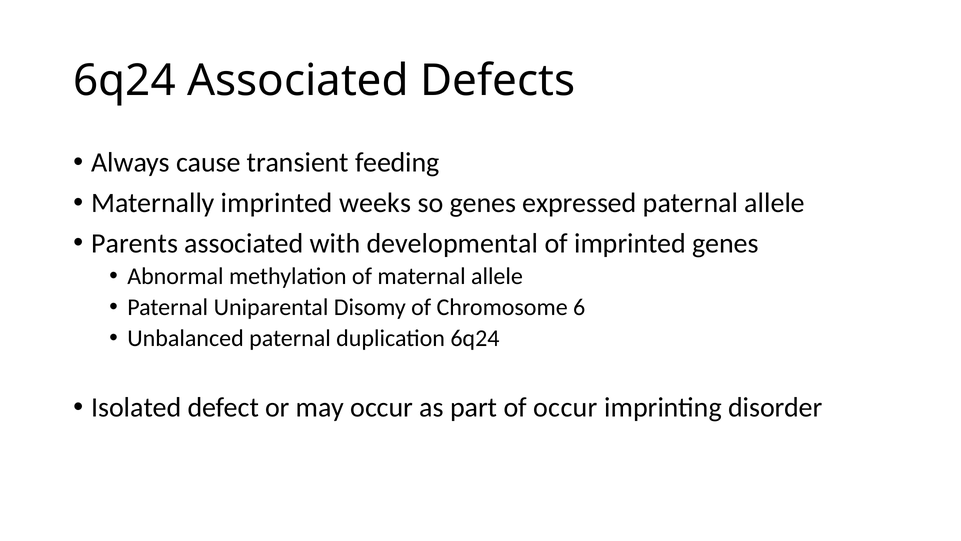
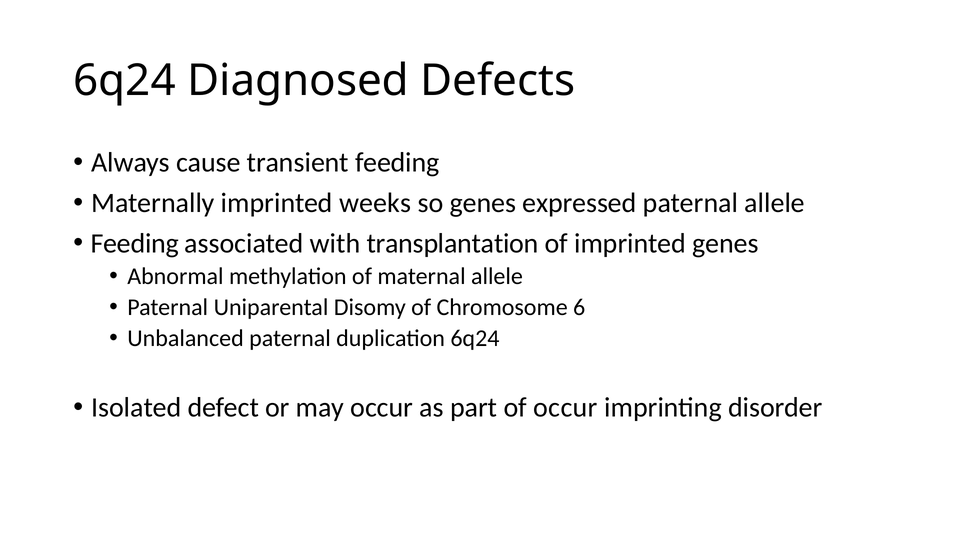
6q24 Associated: Associated -> Diagnosed
Parents at (135, 243): Parents -> Feeding
developmental: developmental -> transplantation
